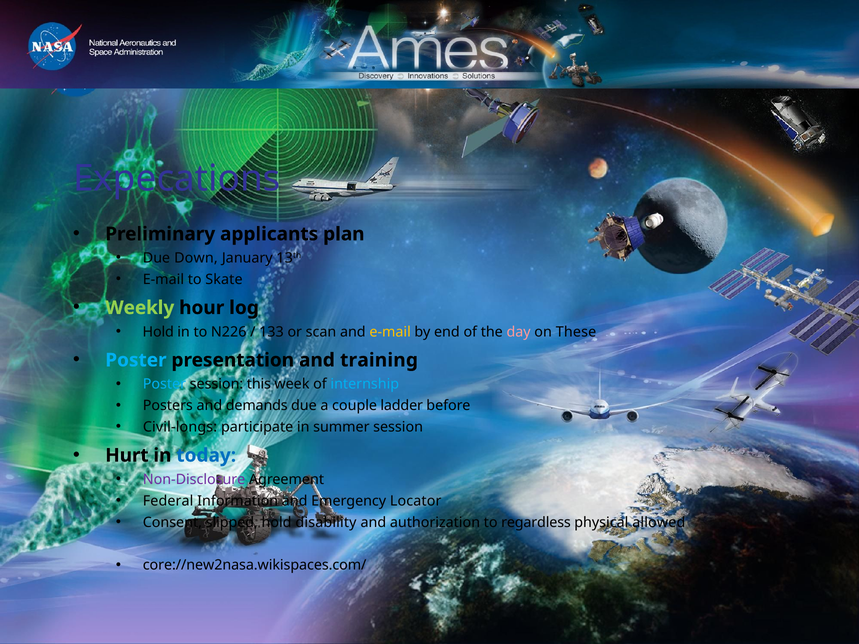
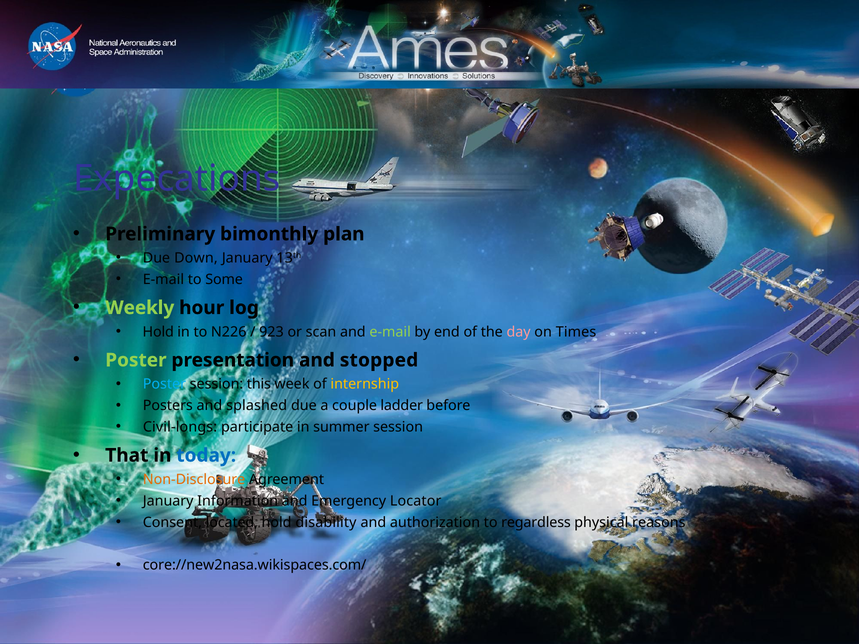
applicants: applicants -> bimonthly
Skate: Skate -> Some
133: 133 -> 923
e-mail at (390, 332) colour: yellow -> light green
These: These -> Times
Poster at (136, 360) colour: light blue -> light green
training: training -> stopped
internship colour: light blue -> yellow
demands: demands -> splashed
Hurt: Hurt -> That
Non-Disclosure colour: purple -> orange
Federal at (168, 501): Federal -> January
slipped: slipped -> located
allowed: allowed -> reasons
